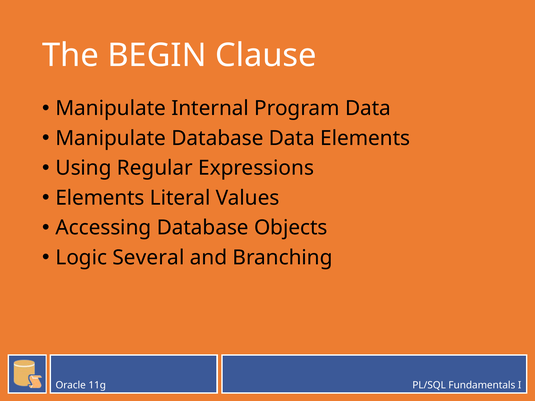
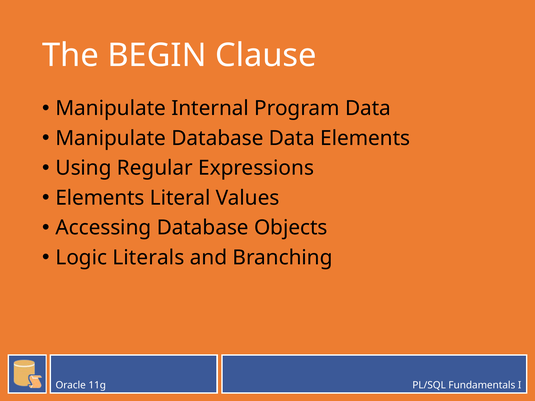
Several: Several -> Literals
